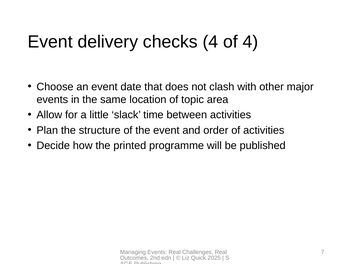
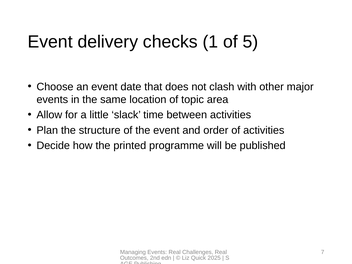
checks 4: 4 -> 1
of 4: 4 -> 5
